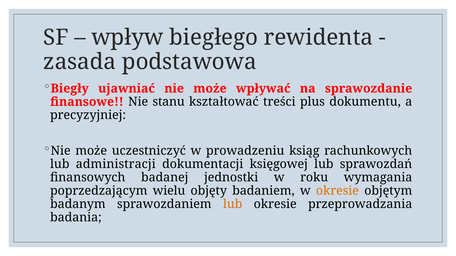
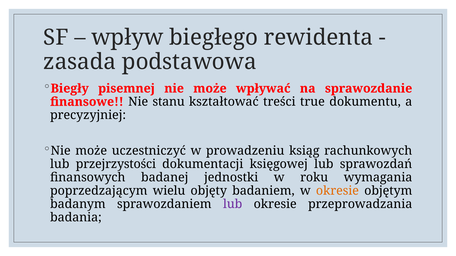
ujawniać: ujawniać -> pisemnej
plus: plus -> true
administracji: administracji -> przejrzystości
lub at (233, 204) colour: orange -> purple
